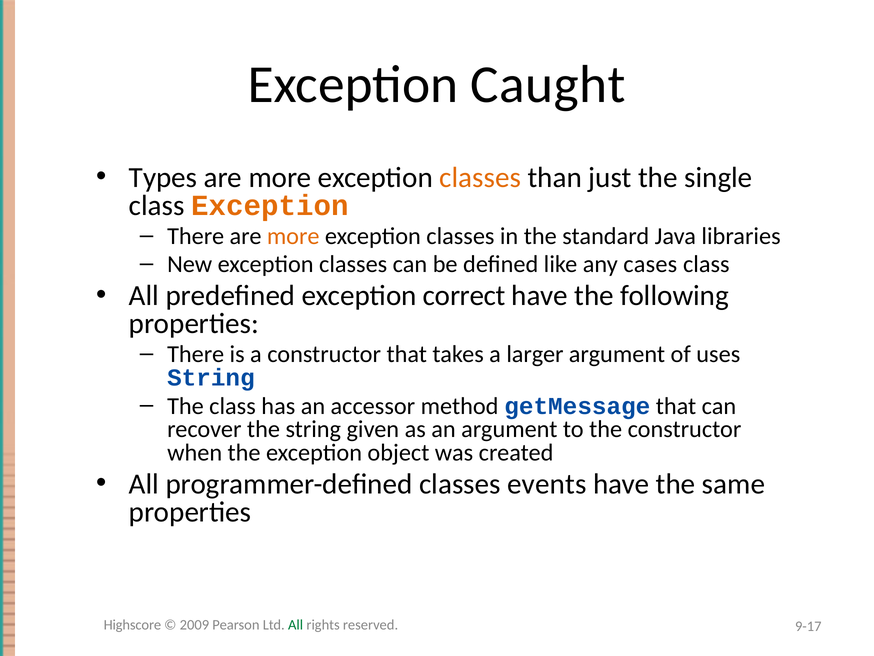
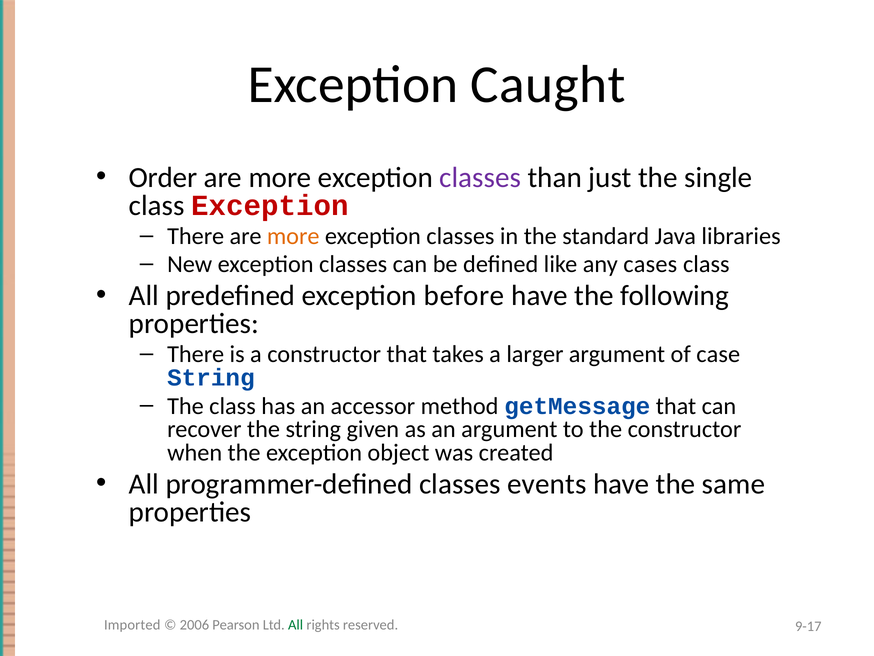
Types: Types -> Order
classes at (480, 177) colour: orange -> purple
Exception at (270, 205) colour: orange -> red
correct: correct -> before
uses: uses -> case
Highscore: Highscore -> Imported
2009: 2009 -> 2006
